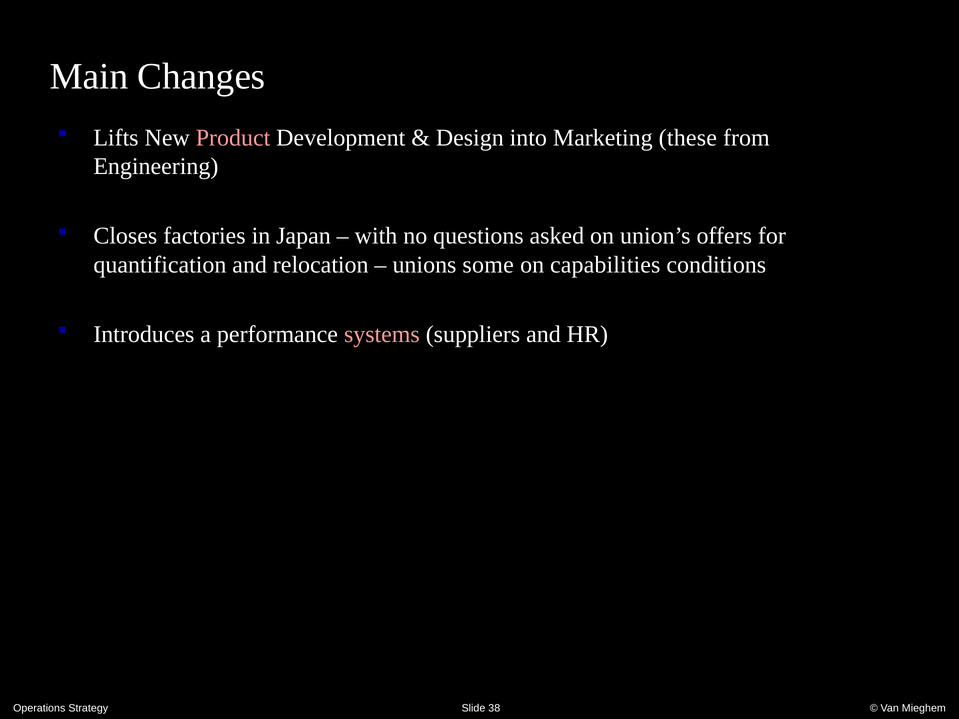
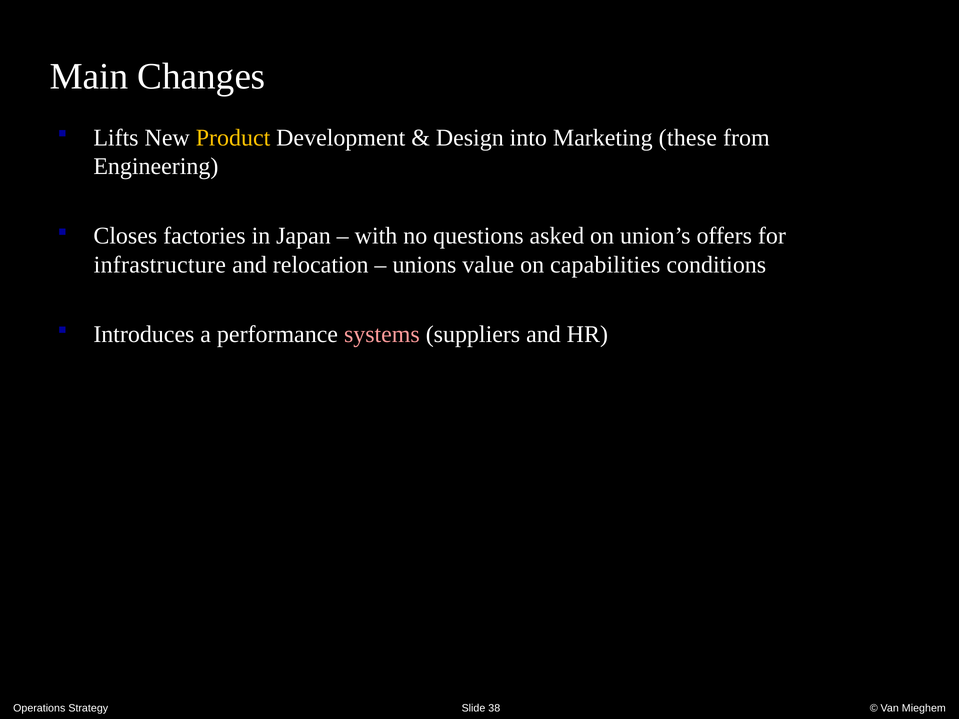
Product colour: pink -> yellow
quantification: quantification -> infrastructure
some: some -> value
